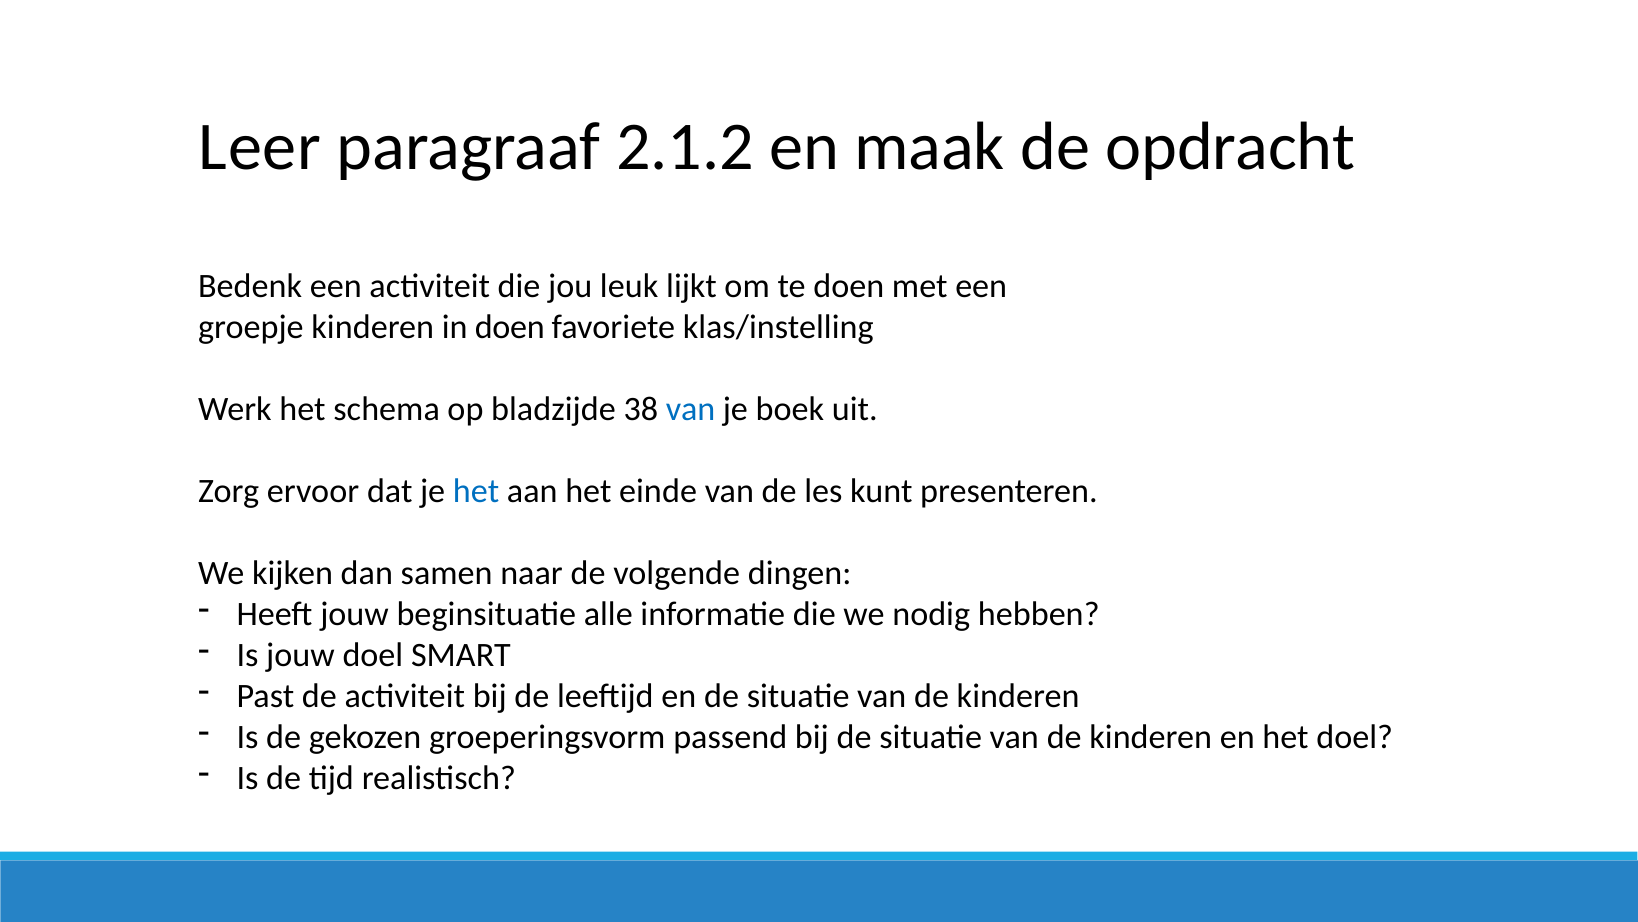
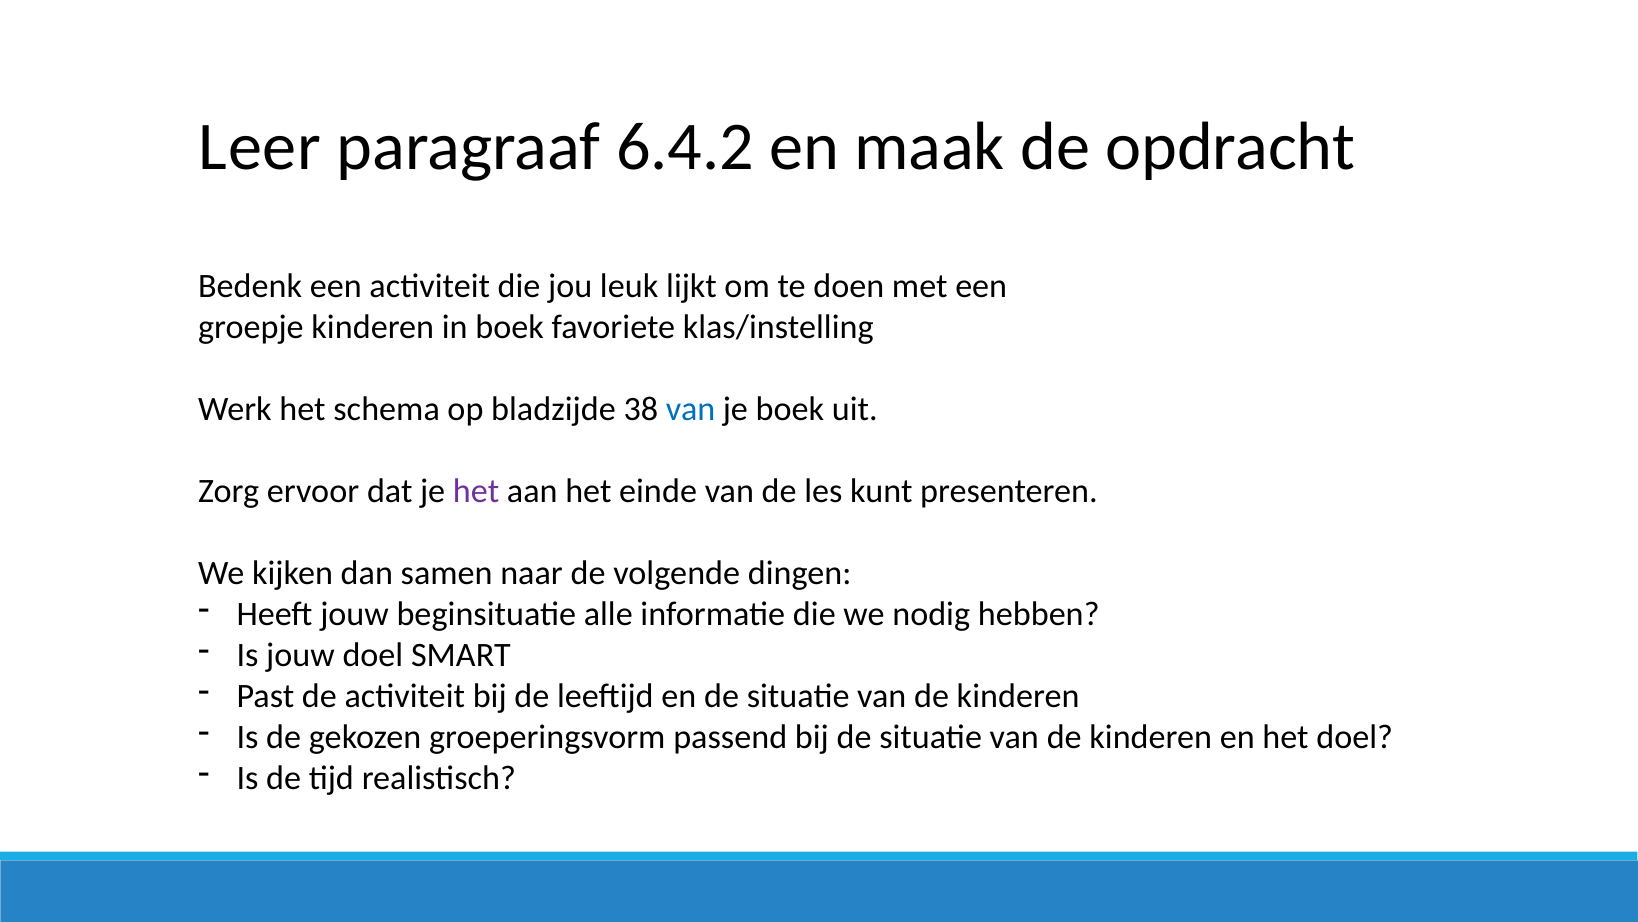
2.1.2: 2.1.2 -> 6.4.2
in doen: doen -> boek
het at (476, 491) colour: blue -> purple
